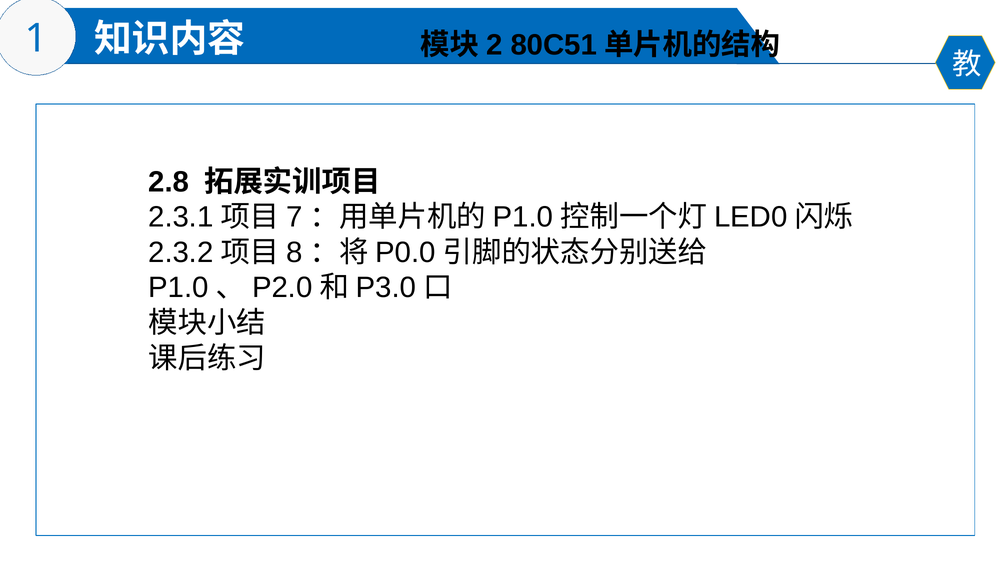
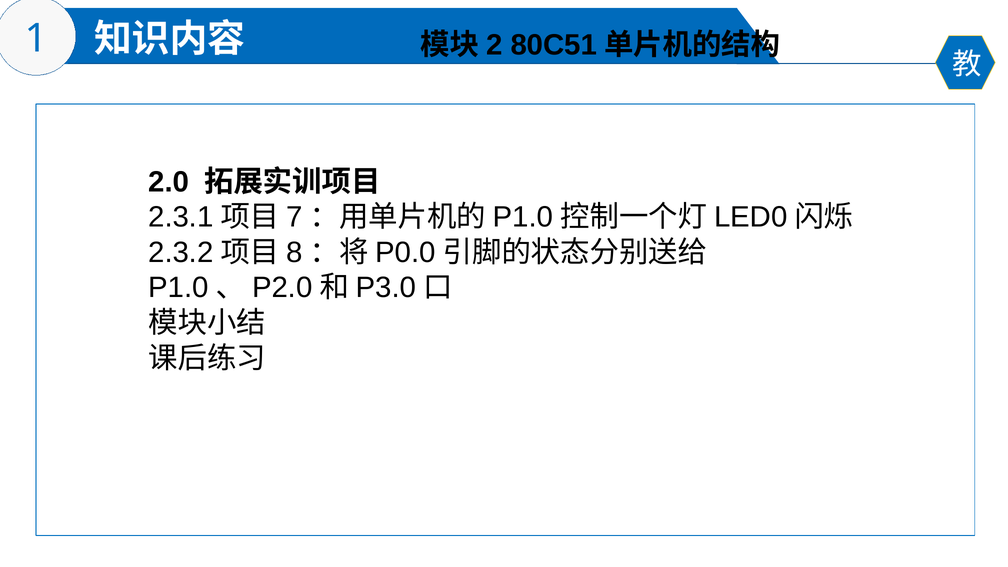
2.8: 2.8 -> 2.0
